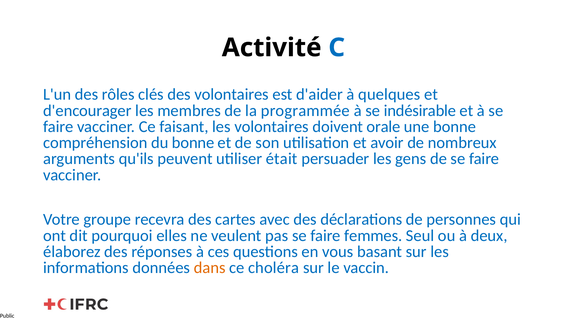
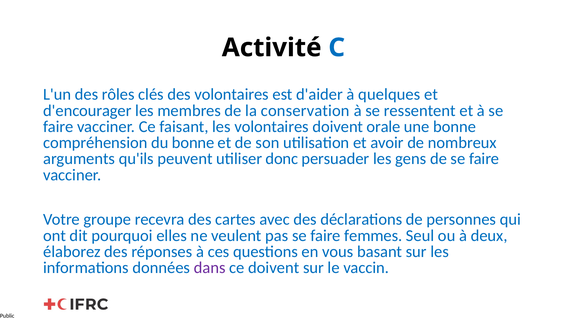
programmée: programmée -> conservation
indésirable: indésirable -> ressentent
était: était -> donc
dans colour: orange -> purple
ce choléra: choléra -> doivent
